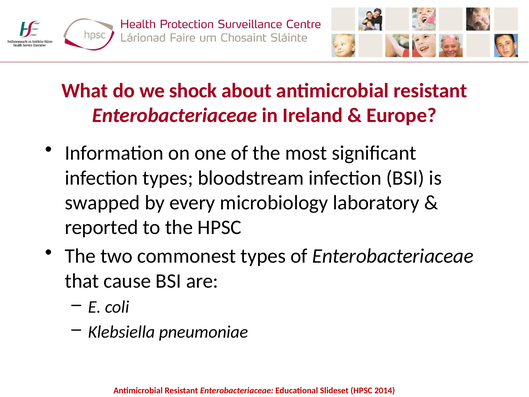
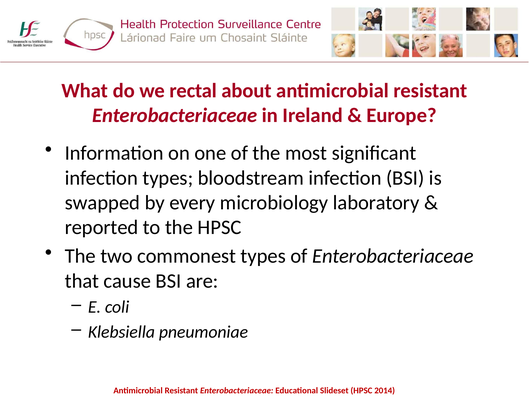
shock: shock -> rectal
